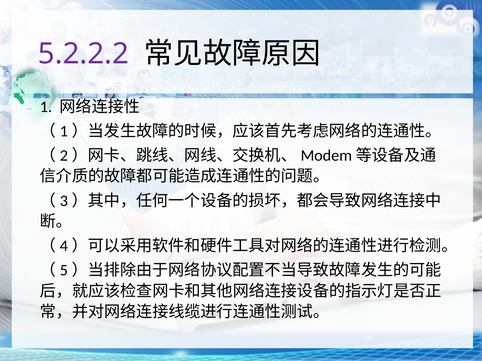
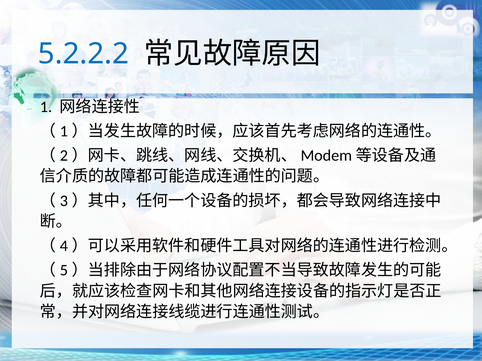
5.2.2.2 colour: purple -> blue
